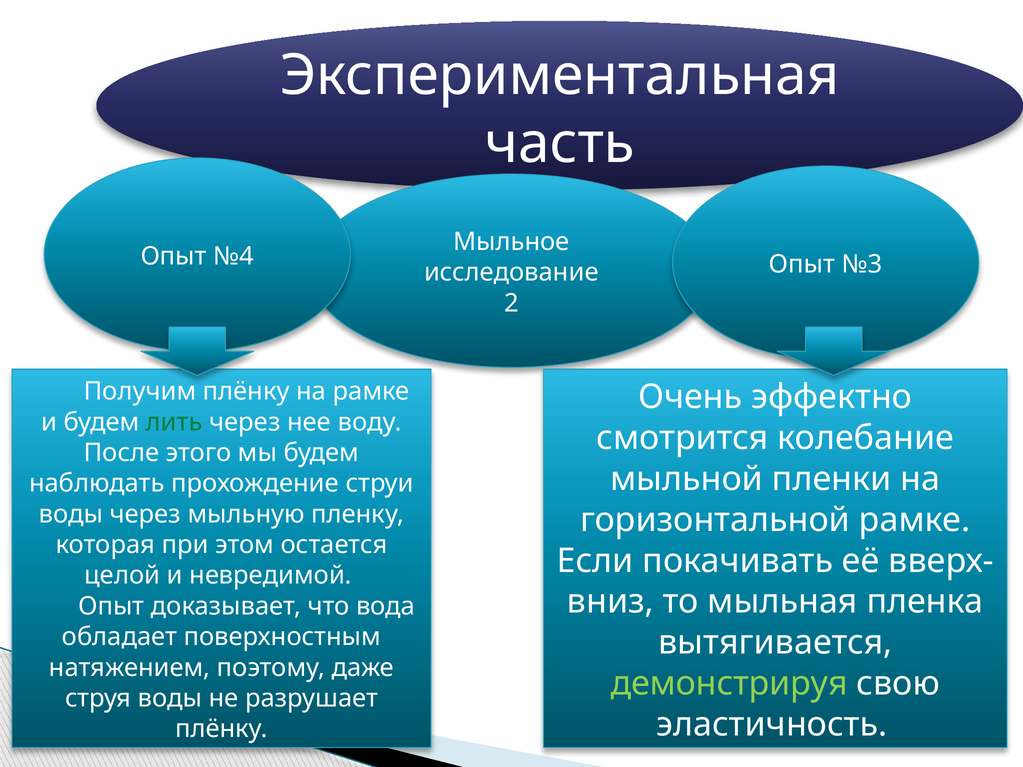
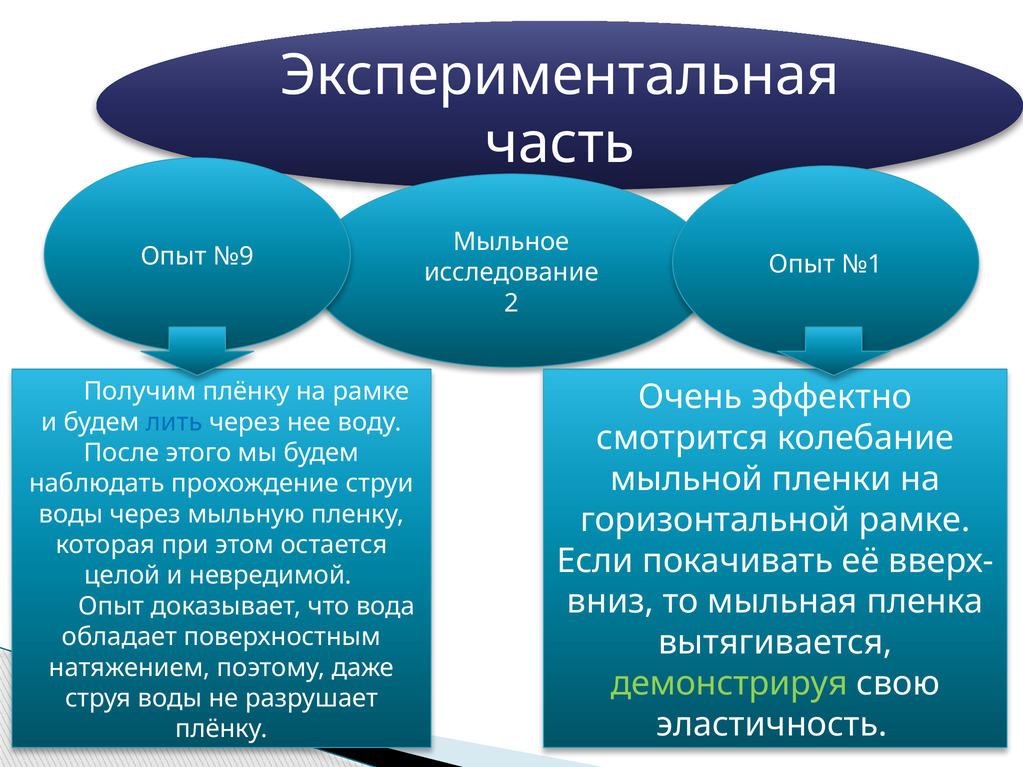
№4: №4 -> №9
№3: №3 -> №1
лить colour: green -> blue
